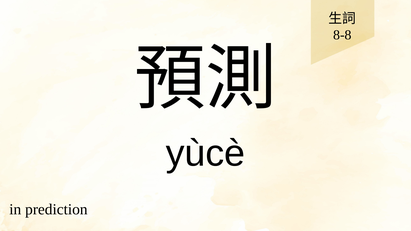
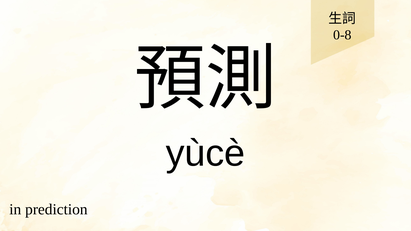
8-8: 8-8 -> 0-8
